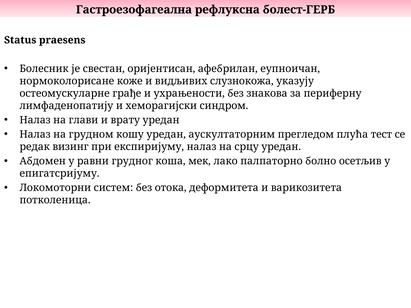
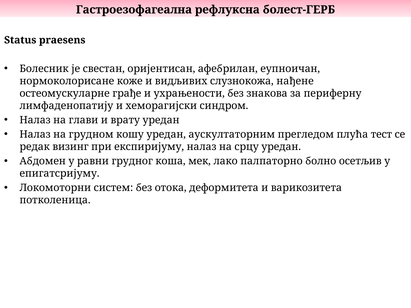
указују: указују -> нађене
